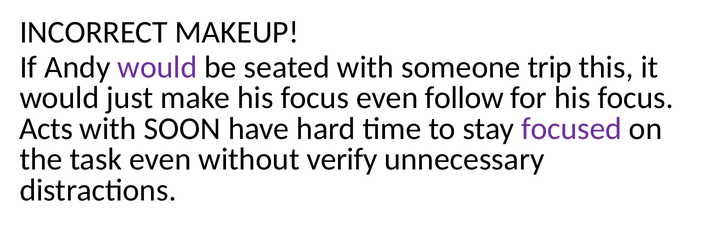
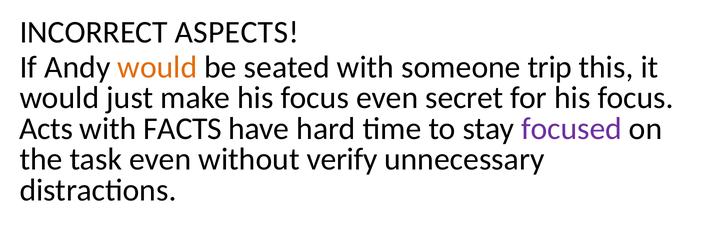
MAKEUP: MAKEUP -> ASPECTS
would at (157, 67) colour: purple -> orange
follow: follow -> secret
SOON: SOON -> FACTS
